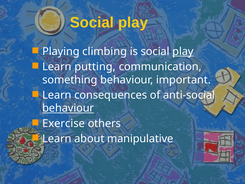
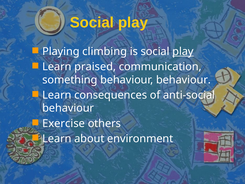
putting: putting -> praised
behaviour important: important -> behaviour
behaviour at (68, 108) underline: present -> none
manipulative: manipulative -> environment
